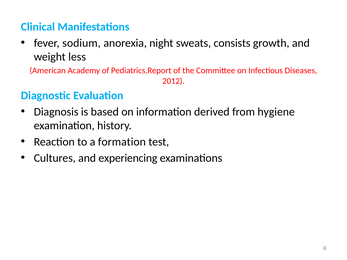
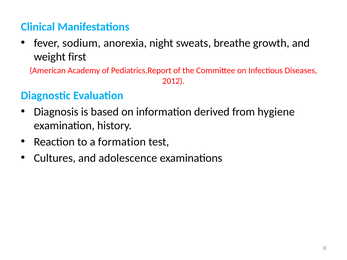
consists: consists -> breathe
less: less -> first
experiencing: experiencing -> adolescence
